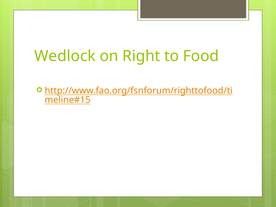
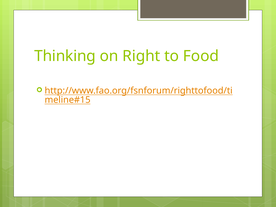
Wedlock: Wedlock -> Thinking
